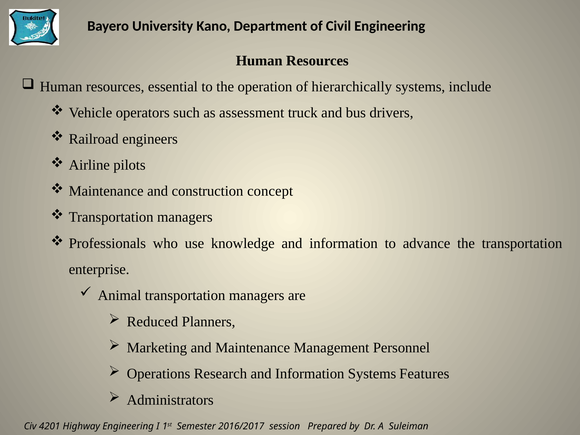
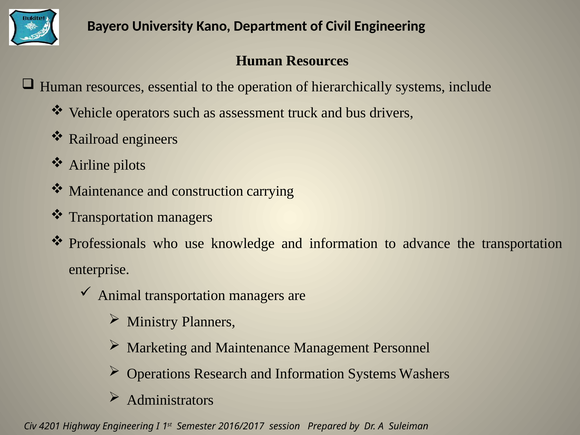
concept: concept -> carrying
Reduced: Reduced -> Ministry
Features: Features -> Washers
